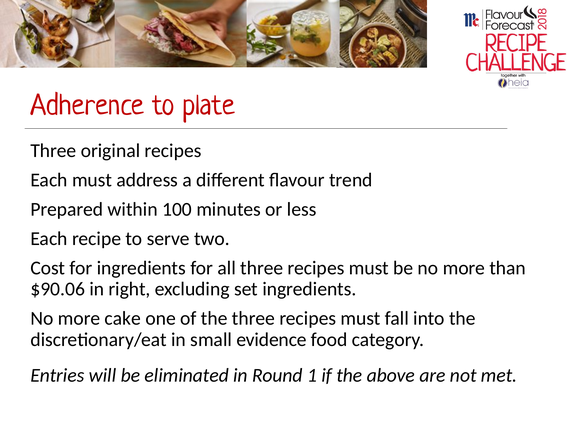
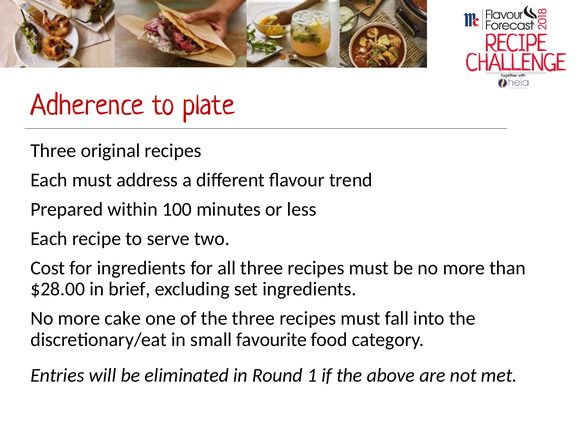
$90.06: $90.06 -> $28.00
right: right -> brief
evidence: evidence -> favourite
